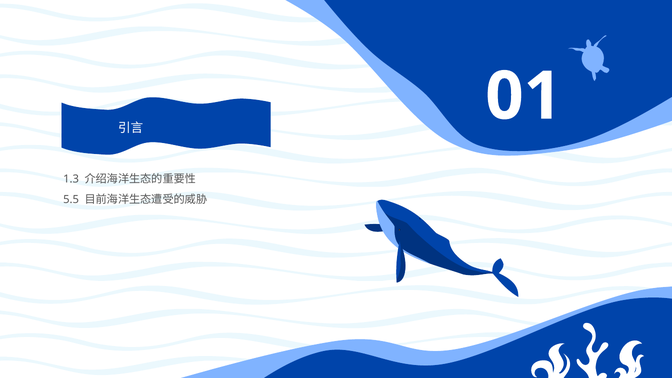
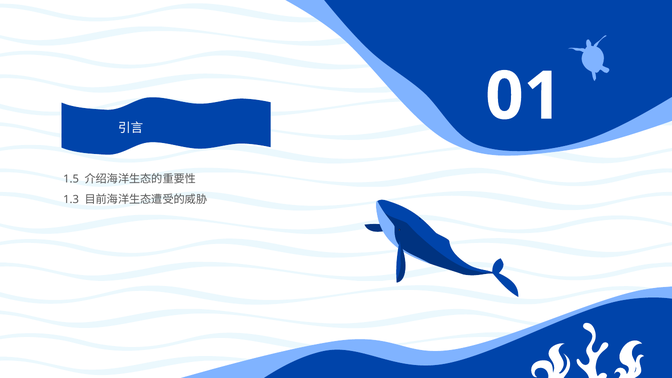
1.3: 1.3 -> 1.5
5.5: 5.5 -> 1.3
